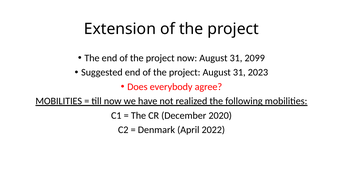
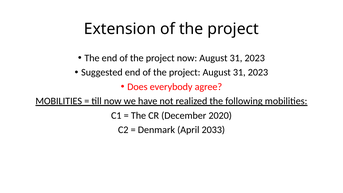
now August 31 2099: 2099 -> 2023
2022: 2022 -> 2033
